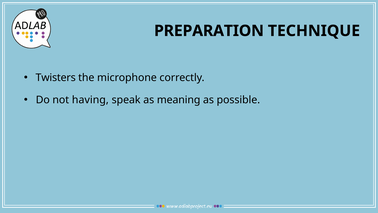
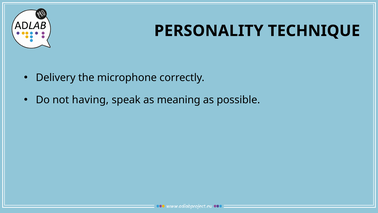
PREPARATION: PREPARATION -> PERSONALITY
Twisters: Twisters -> Delivery
